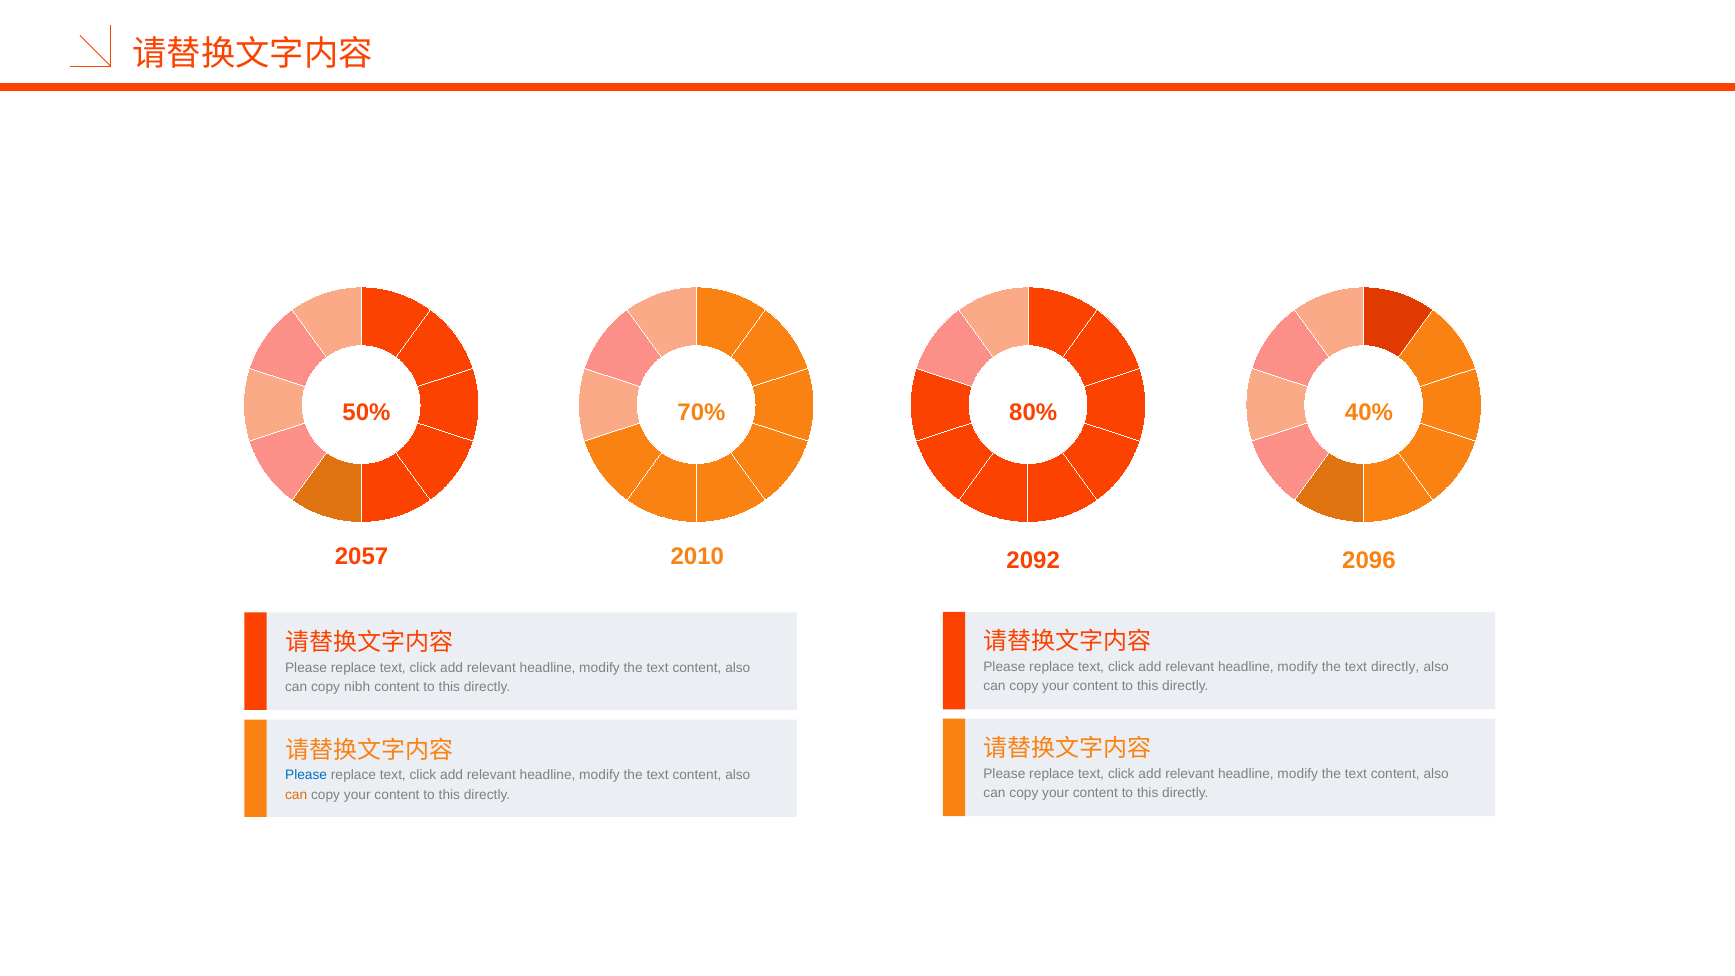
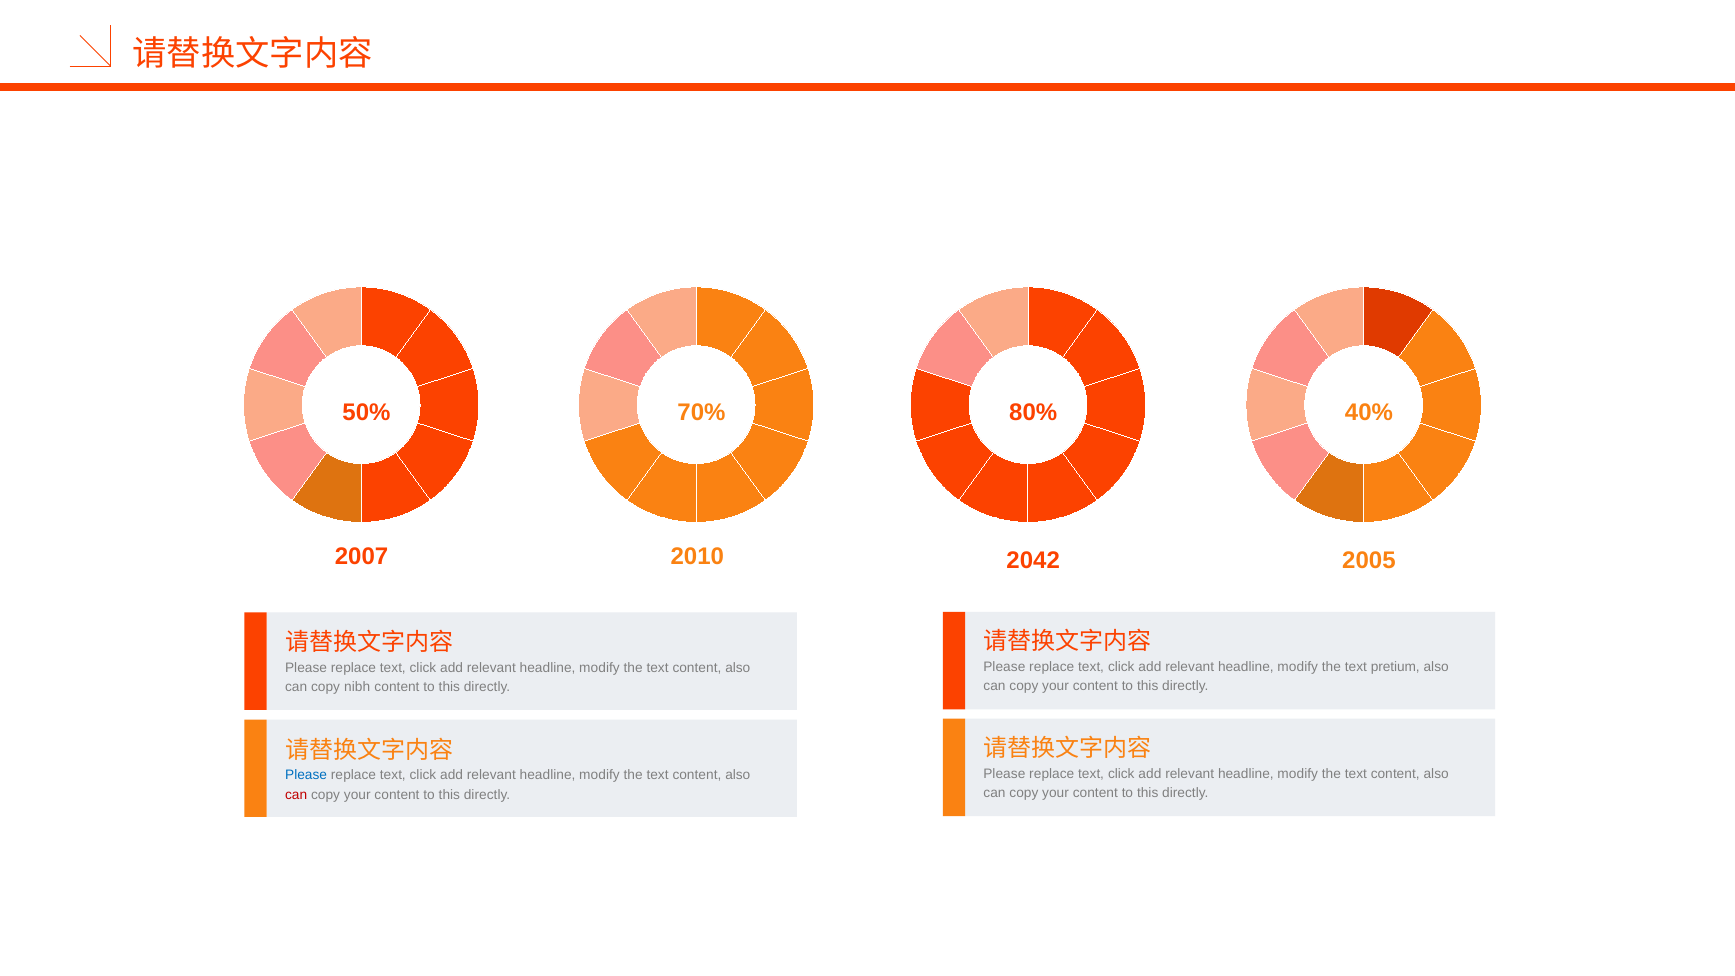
2057: 2057 -> 2007
2092: 2092 -> 2042
2096: 2096 -> 2005
text directly: directly -> pretium
can at (296, 795) colour: orange -> red
